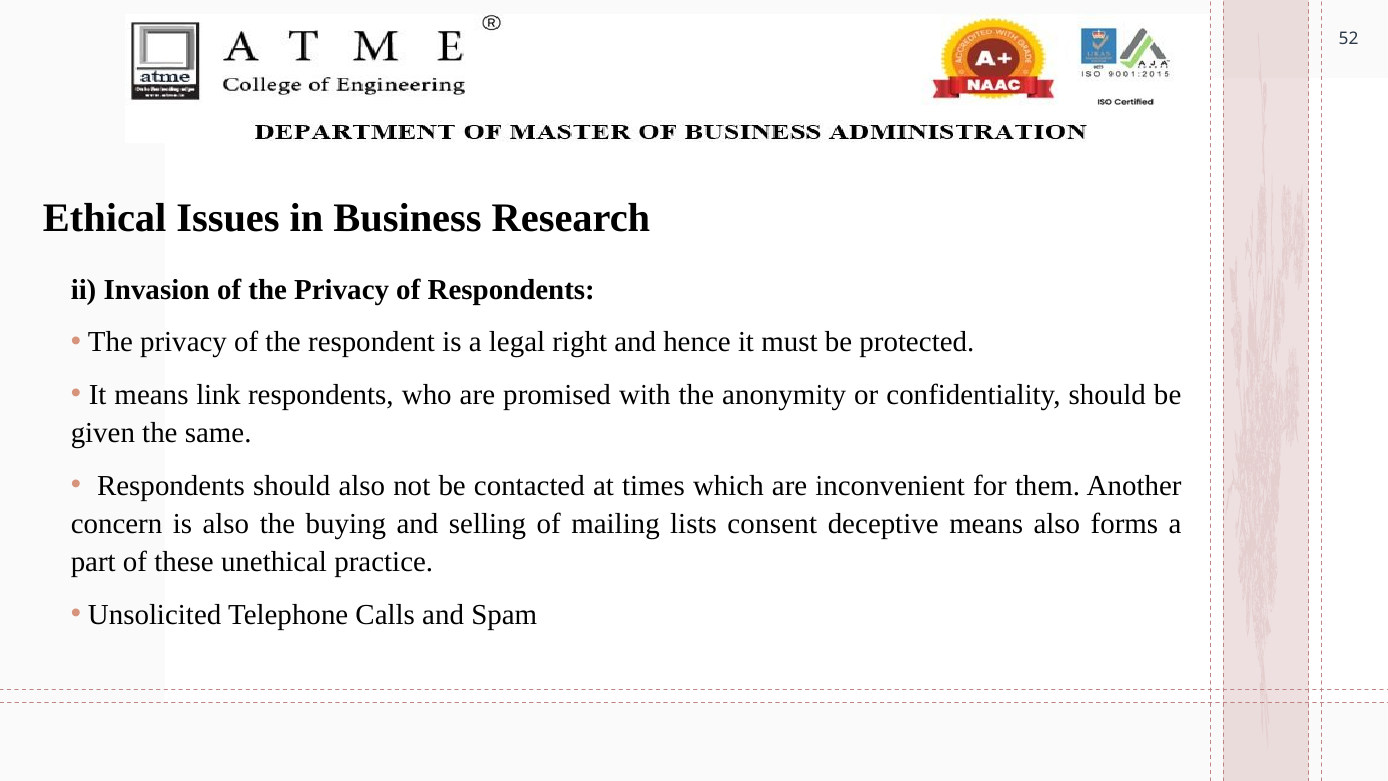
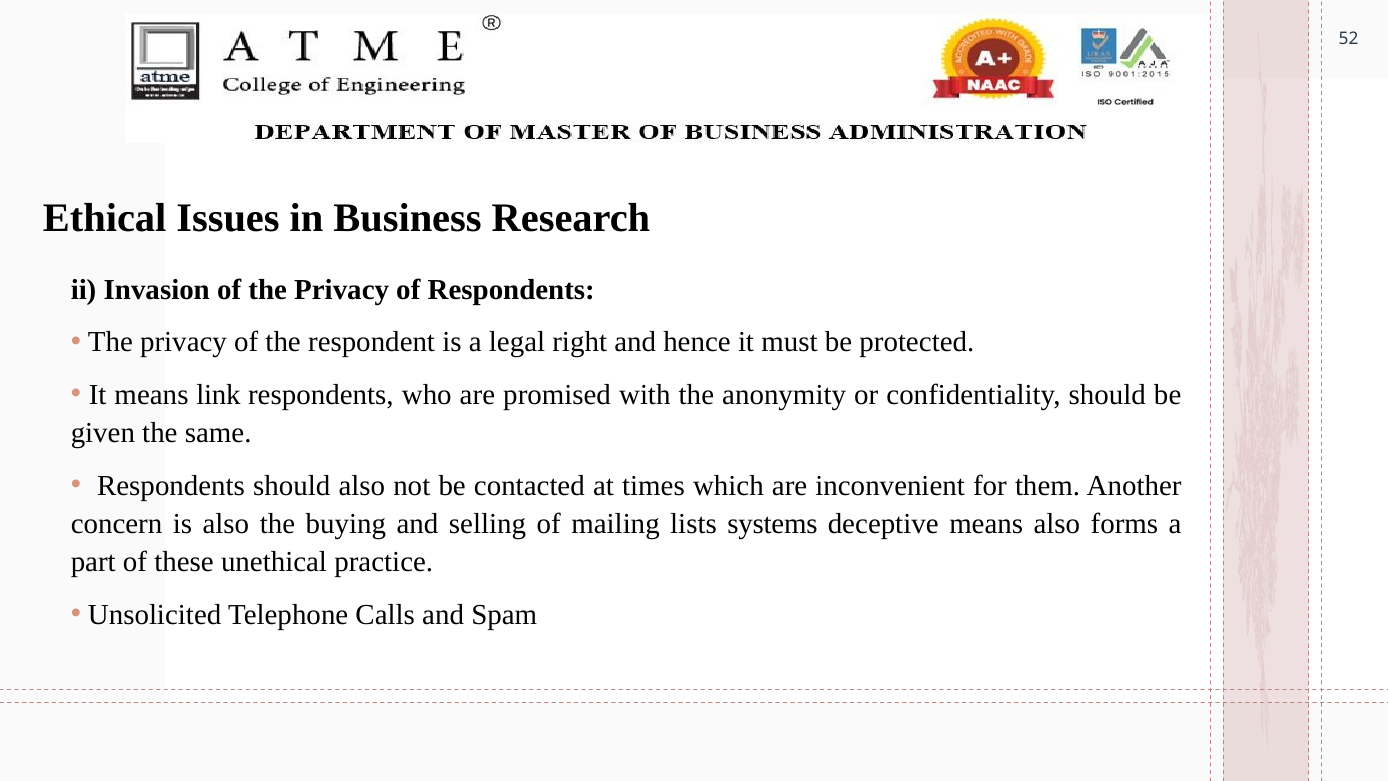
consent: consent -> systems
